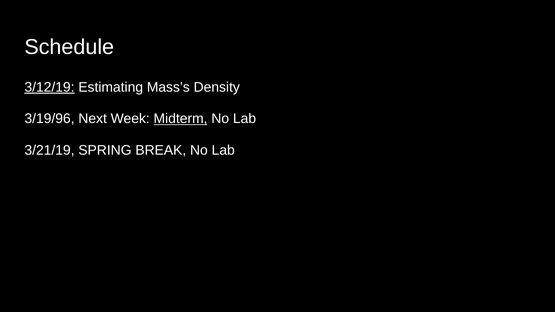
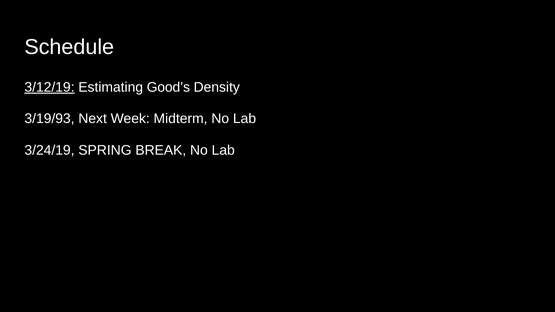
Mass’s: Mass’s -> Good’s
3/19/96: 3/19/96 -> 3/19/93
Midterm underline: present -> none
3/21/19: 3/21/19 -> 3/24/19
